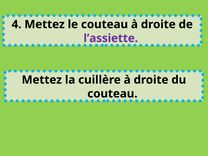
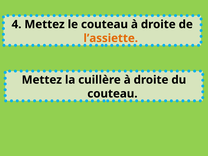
l’assiette colour: purple -> orange
